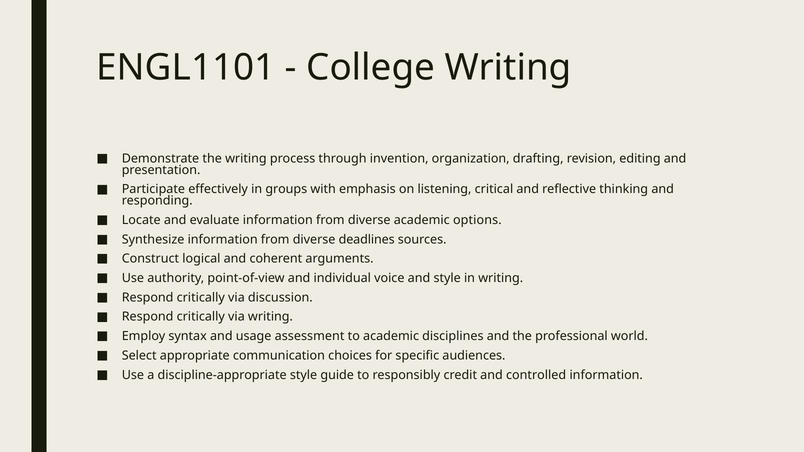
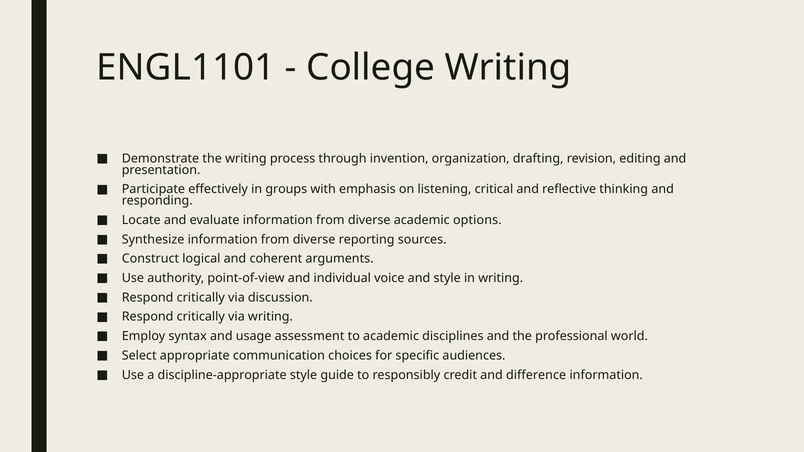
deadlines: deadlines -> reporting
controlled: controlled -> difference
